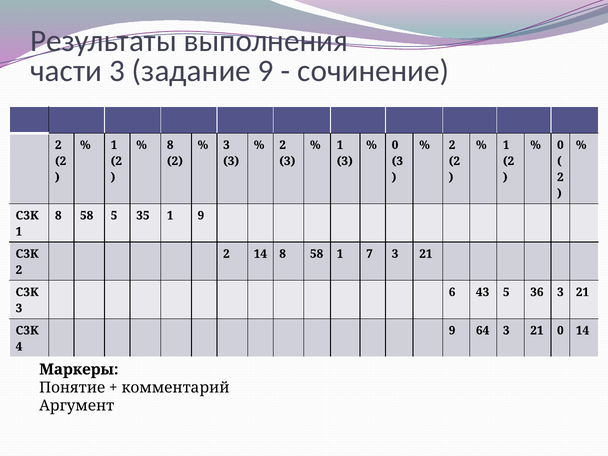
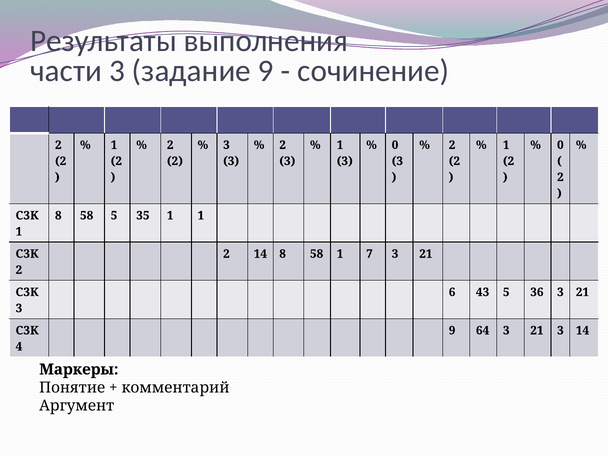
8 at (170, 145): 8 -> 2
1 9: 9 -> 1
21 0: 0 -> 3
